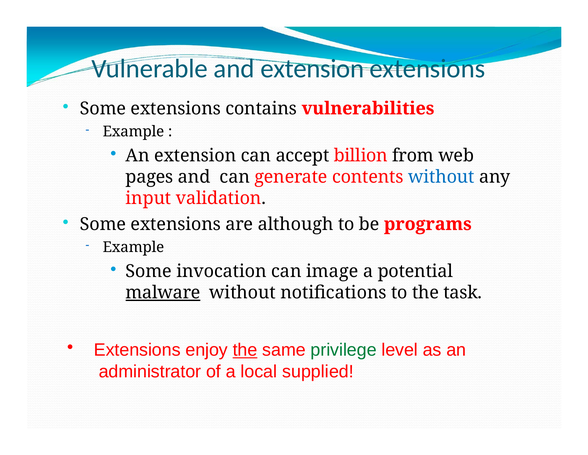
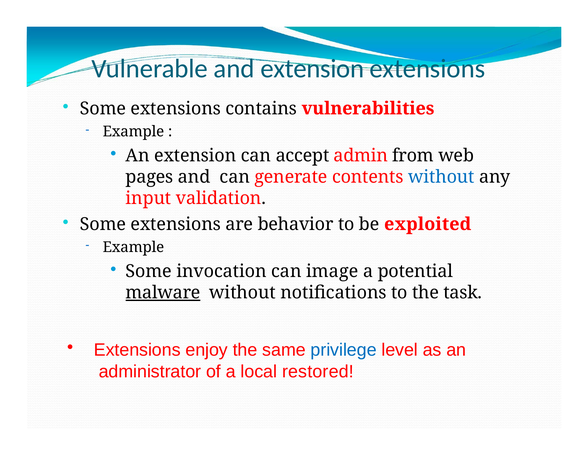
billion: billion -> admin
although: although -> behavior
programs: programs -> exploited
the at (245, 350) underline: present -> none
privilege colour: green -> blue
supplied: supplied -> restored
